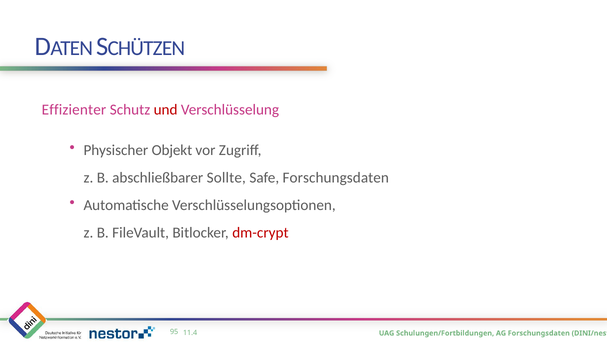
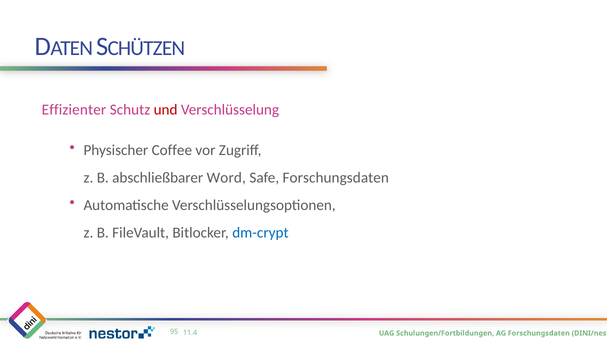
Objekt: Objekt -> Coffee
Sollte: Sollte -> Word
dm-crypt colour: red -> blue
